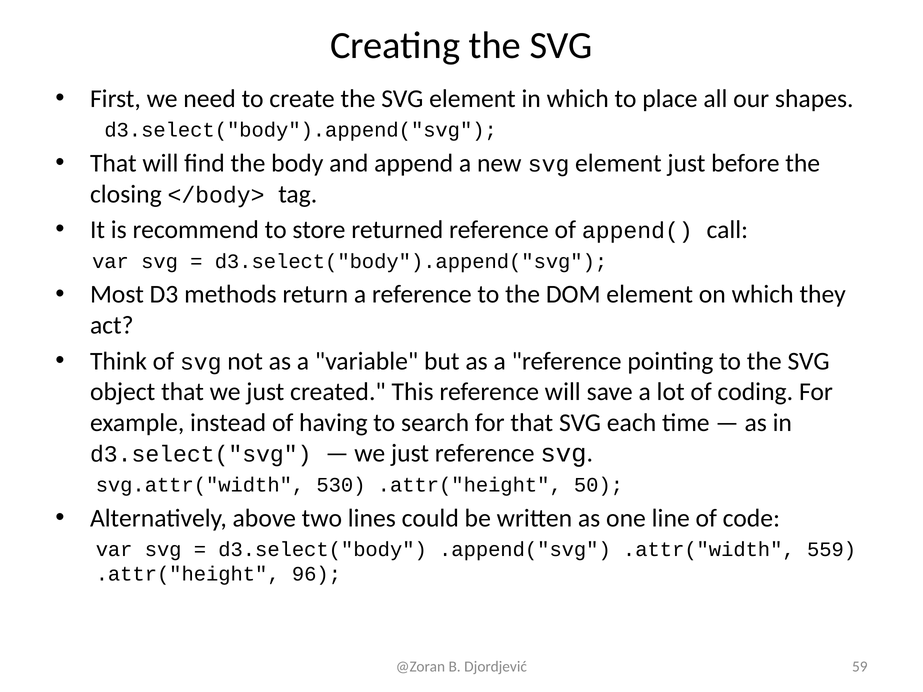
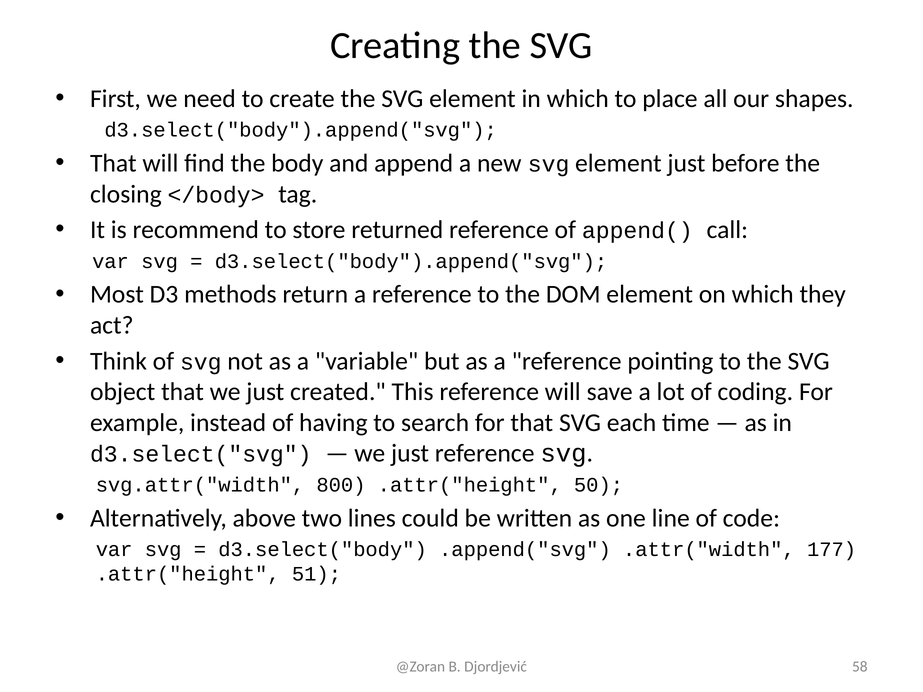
530: 530 -> 800
559: 559 -> 177
96: 96 -> 51
59: 59 -> 58
